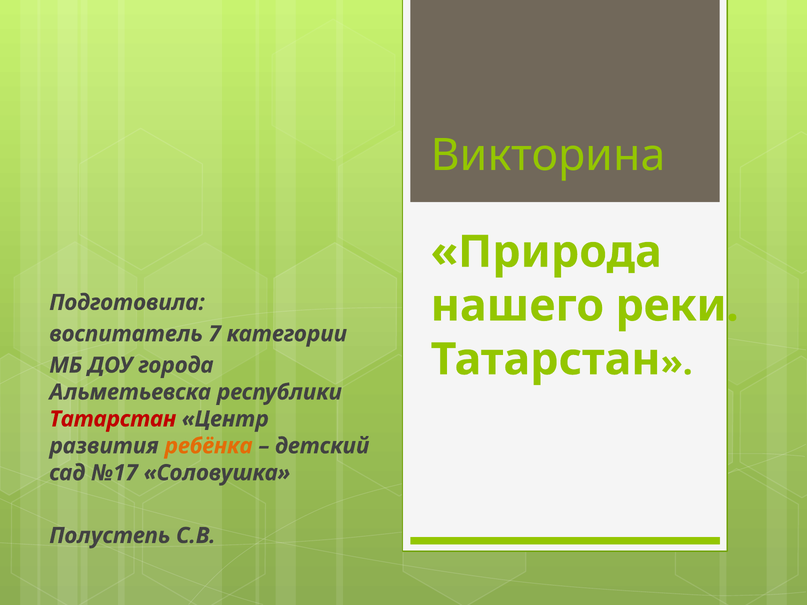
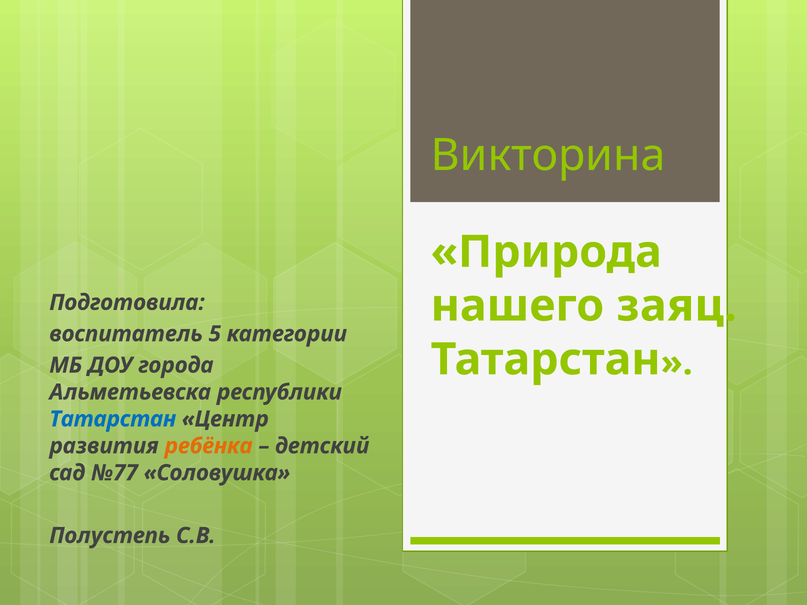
реки: реки -> заяц
7: 7 -> 5
Татарстан at (113, 419) colour: red -> blue
№17: №17 -> №77
